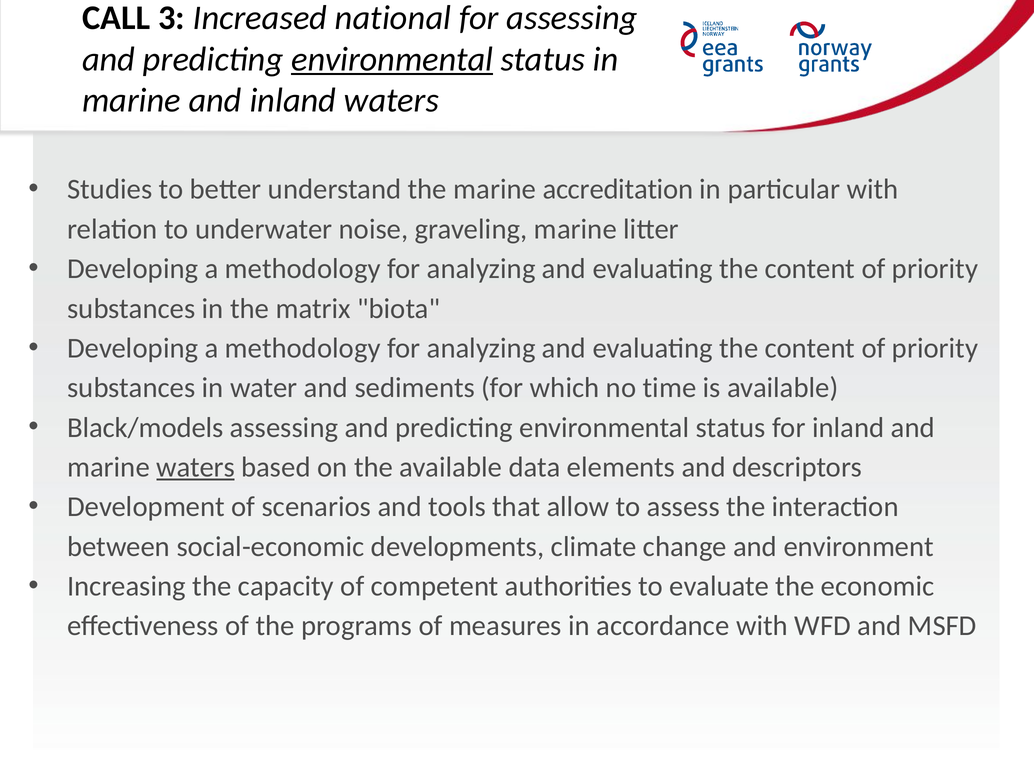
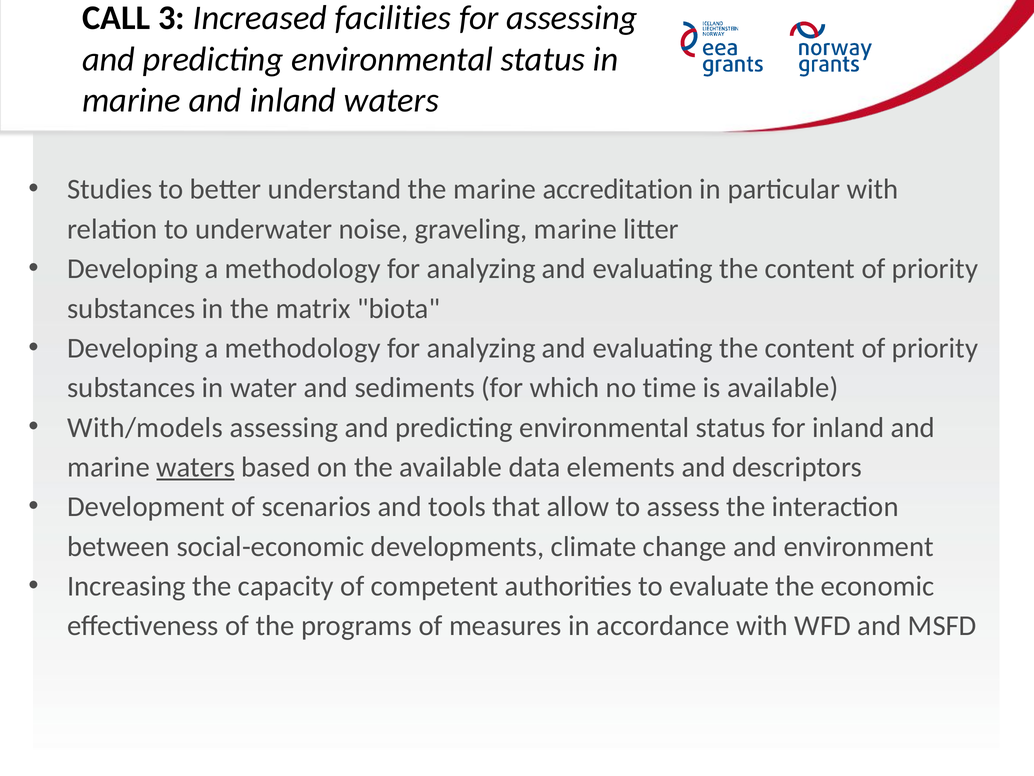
national: national -> facilities
environmental at (392, 59) underline: present -> none
Black/models: Black/models -> With/models
